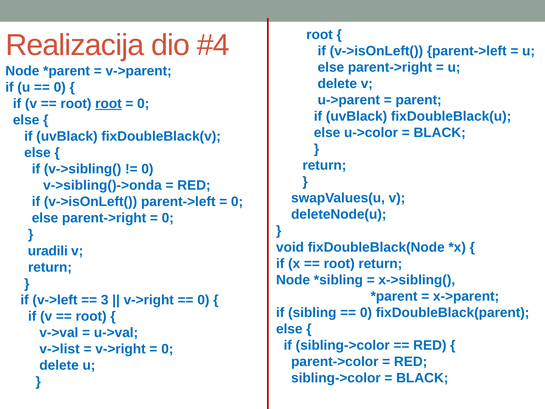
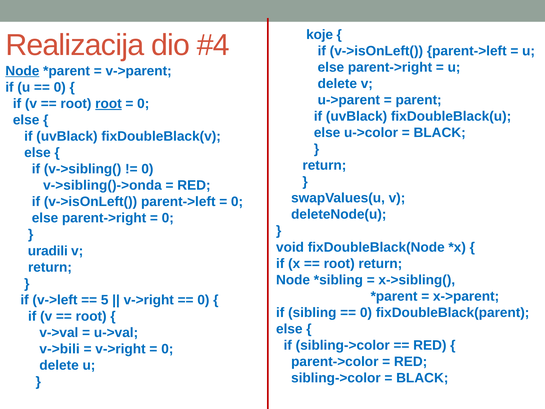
root at (320, 34): root -> koje
Node at (22, 71) underline: none -> present
3: 3 -> 5
v->list: v->list -> v->bili
